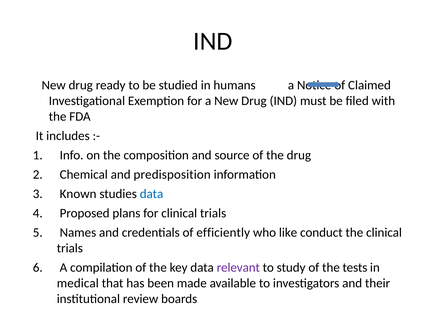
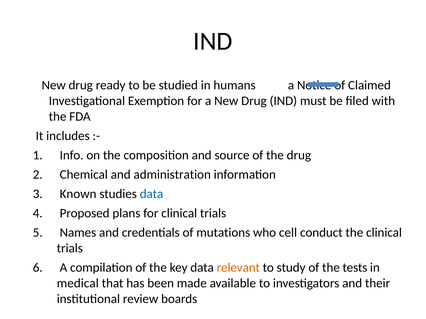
predisposition: predisposition -> administration
efficiently: efficiently -> mutations
like: like -> cell
relevant colour: purple -> orange
